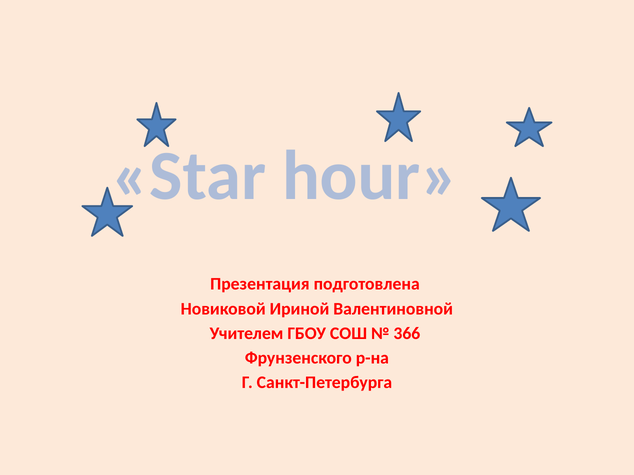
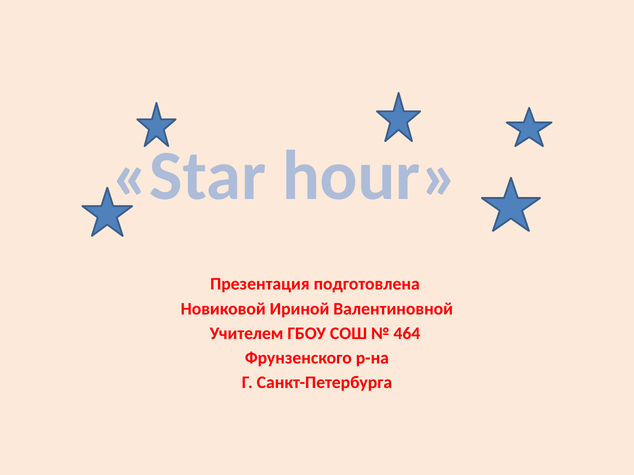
366: 366 -> 464
